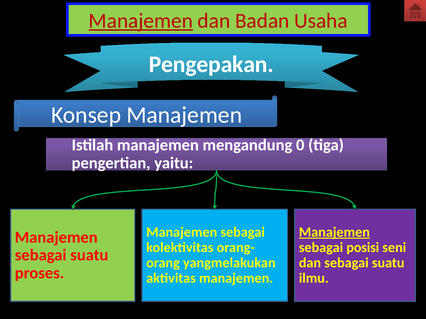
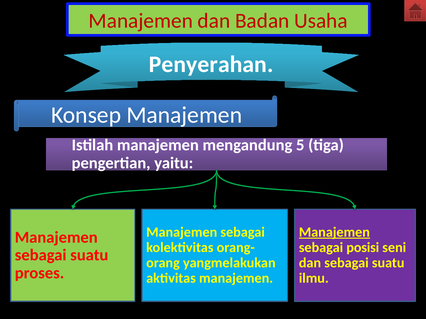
Manajemen at (141, 21) underline: present -> none
Pengepakan: Pengepakan -> Penyerahan
0: 0 -> 5
